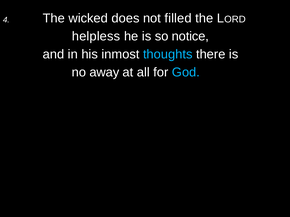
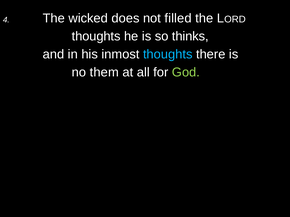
helpless at (96, 36): helpless -> thoughts
notice: notice -> thinks
away: away -> them
God colour: light blue -> light green
